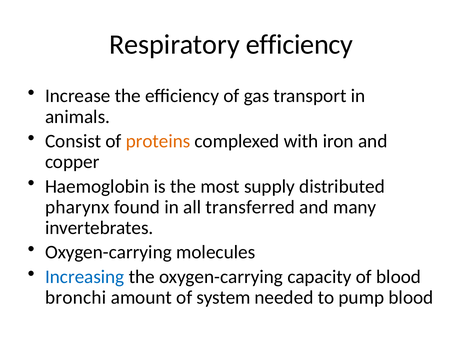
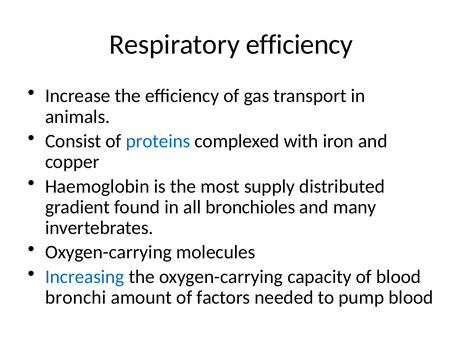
proteins colour: orange -> blue
pharynx: pharynx -> gradient
transferred: transferred -> bronchioles
system: system -> factors
